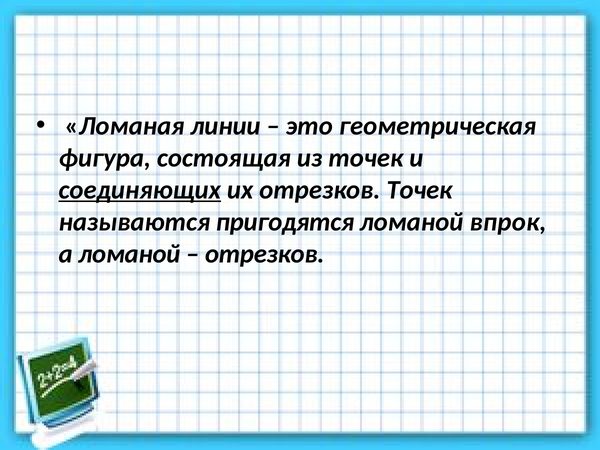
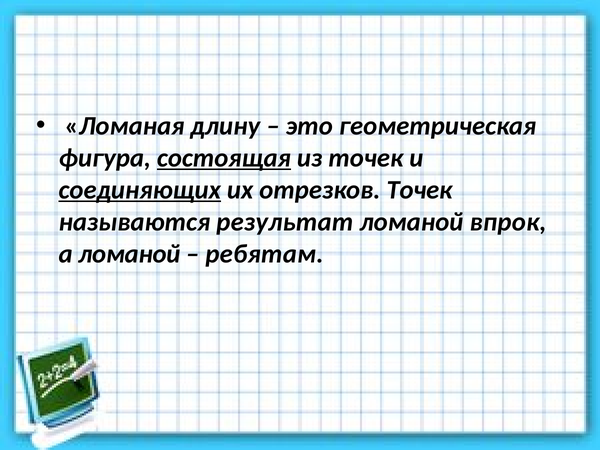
линии: линии -> длину
состоящая underline: none -> present
пригодятся: пригодятся -> результат
отрезков at (265, 254): отрезков -> ребятам
